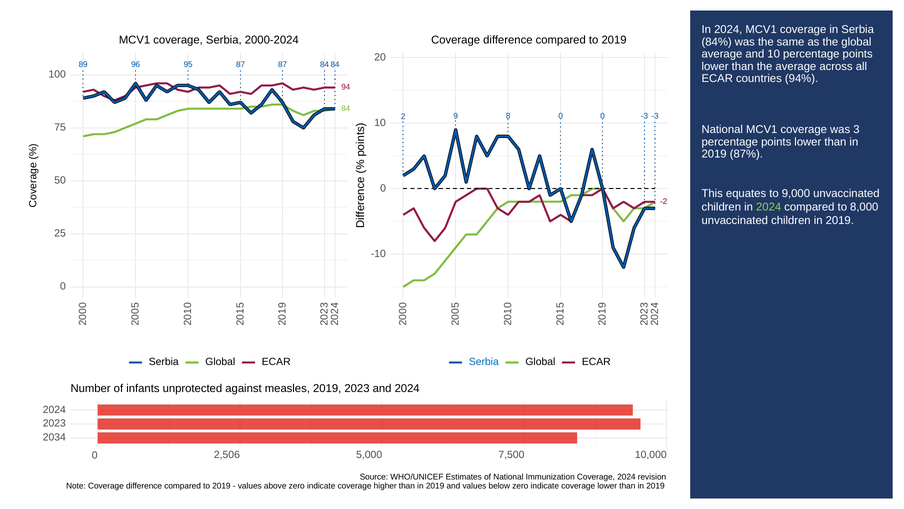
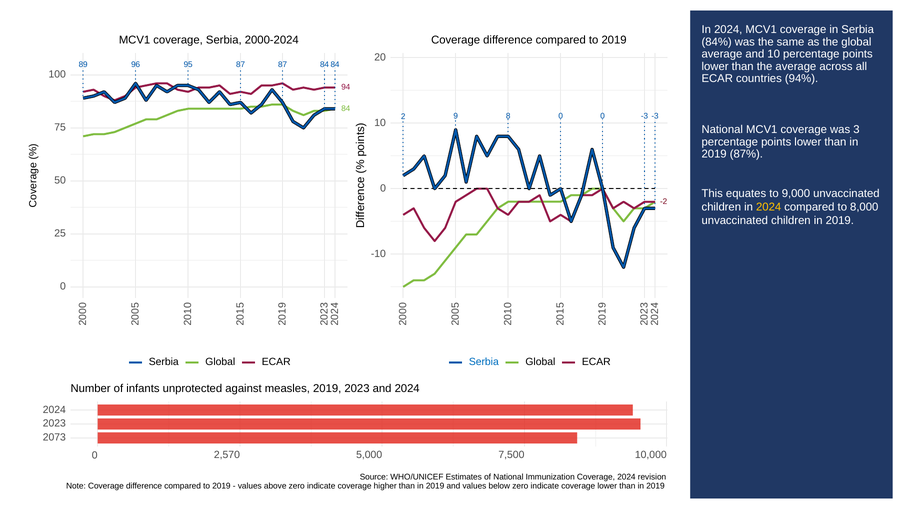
2024 at (769, 207) colour: light green -> yellow
2034: 2034 -> 2073
2,506: 2,506 -> 2,570
